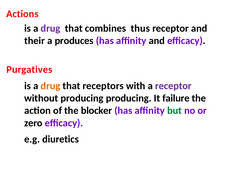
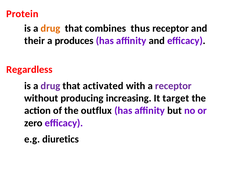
Actions: Actions -> Protein
drug at (50, 28) colour: purple -> orange
Purgatives: Purgatives -> Regardless
drug at (50, 86) colour: orange -> purple
receptors: receptors -> activated
producing producing: producing -> increasing
failure: failure -> target
blocker: blocker -> outflux
but colour: green -> black
